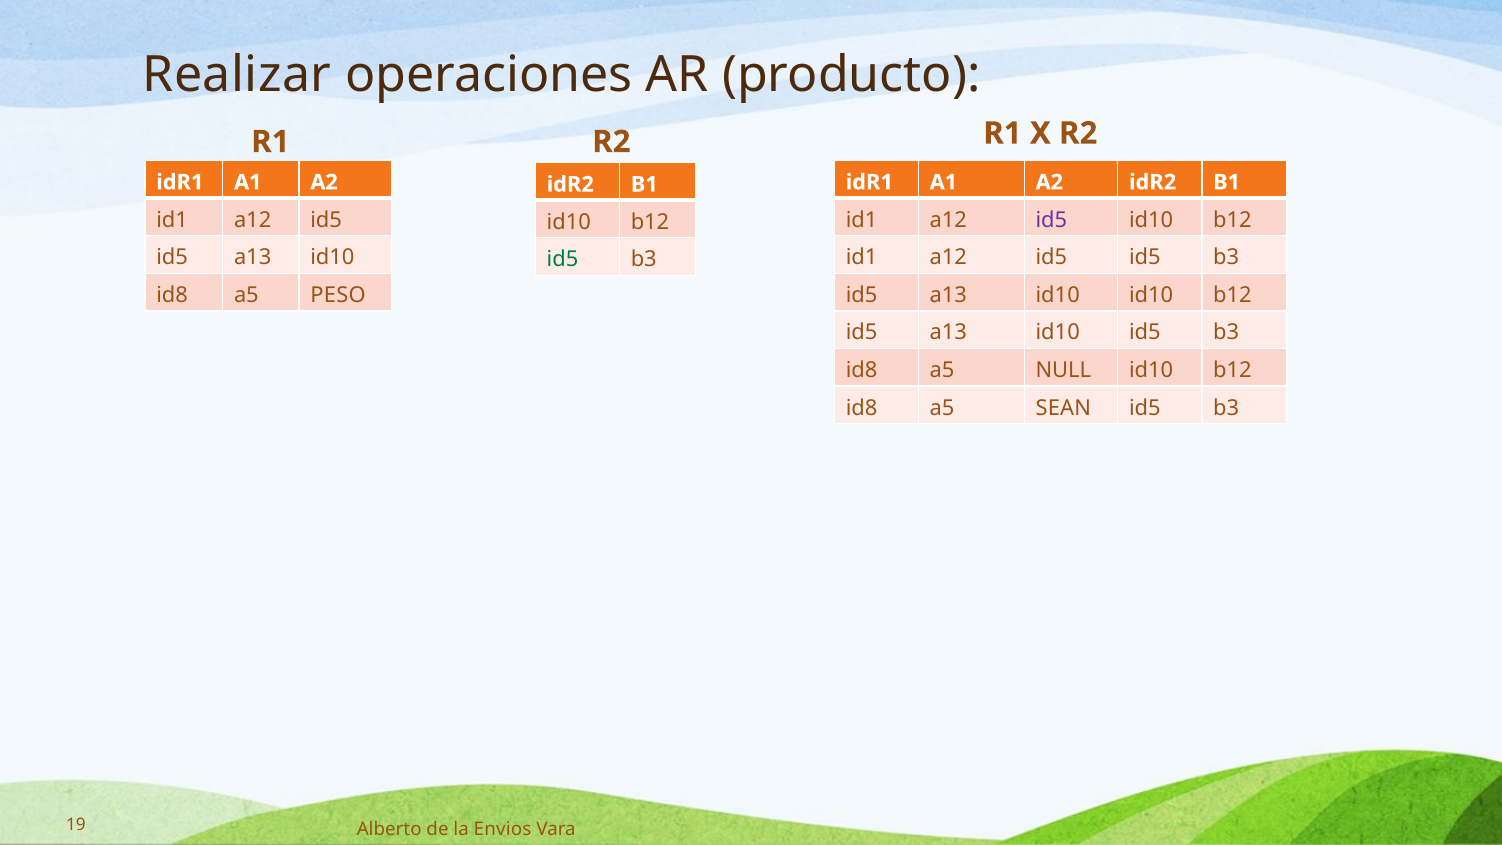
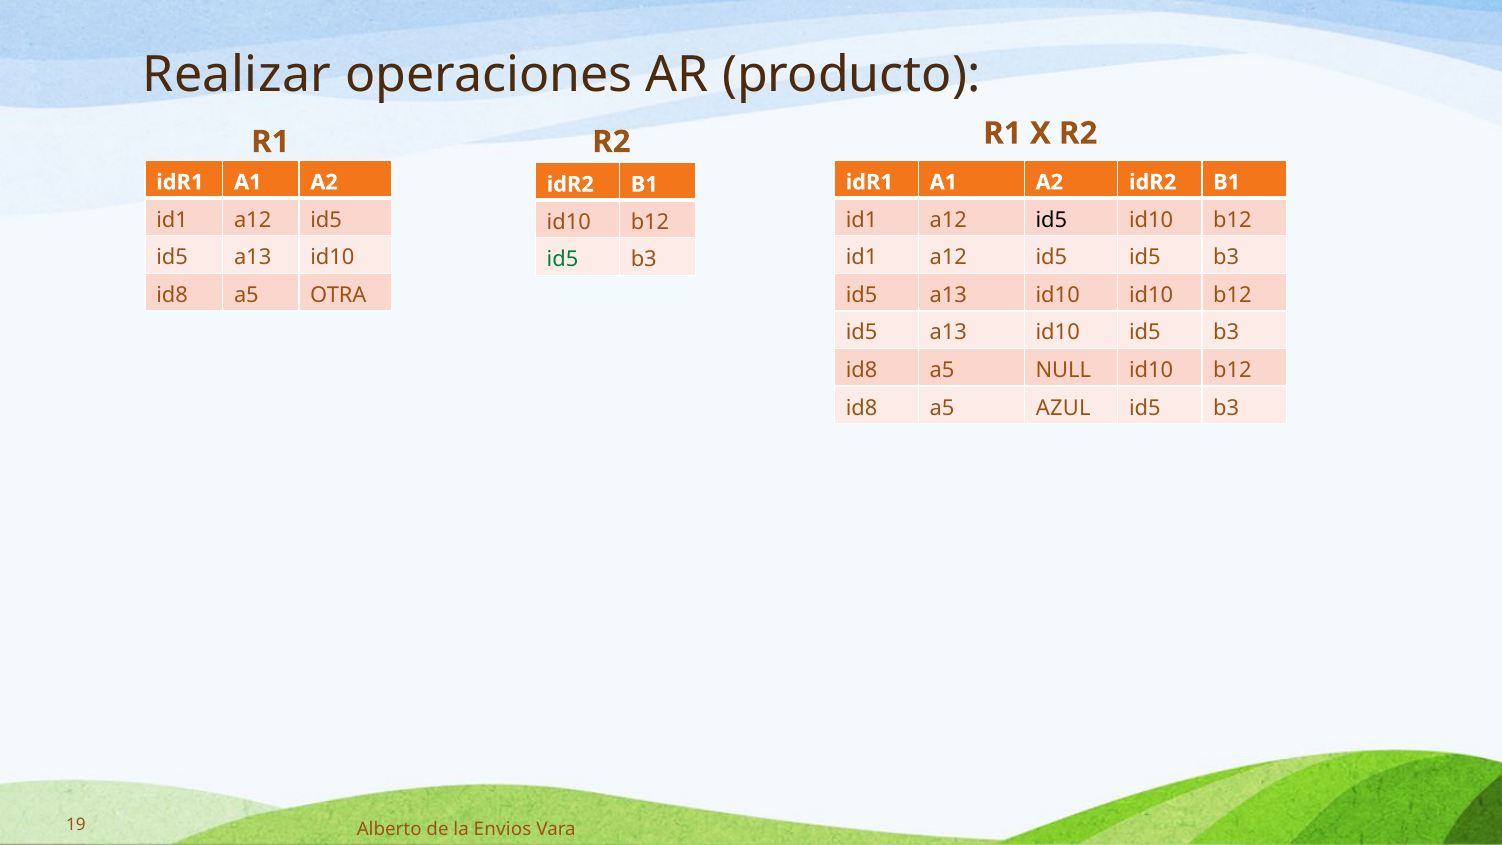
id5 at (1051, 220) colour: purple -> black
PESO: PESO -> OTRA
SEAN: SEAN -> AZUL
